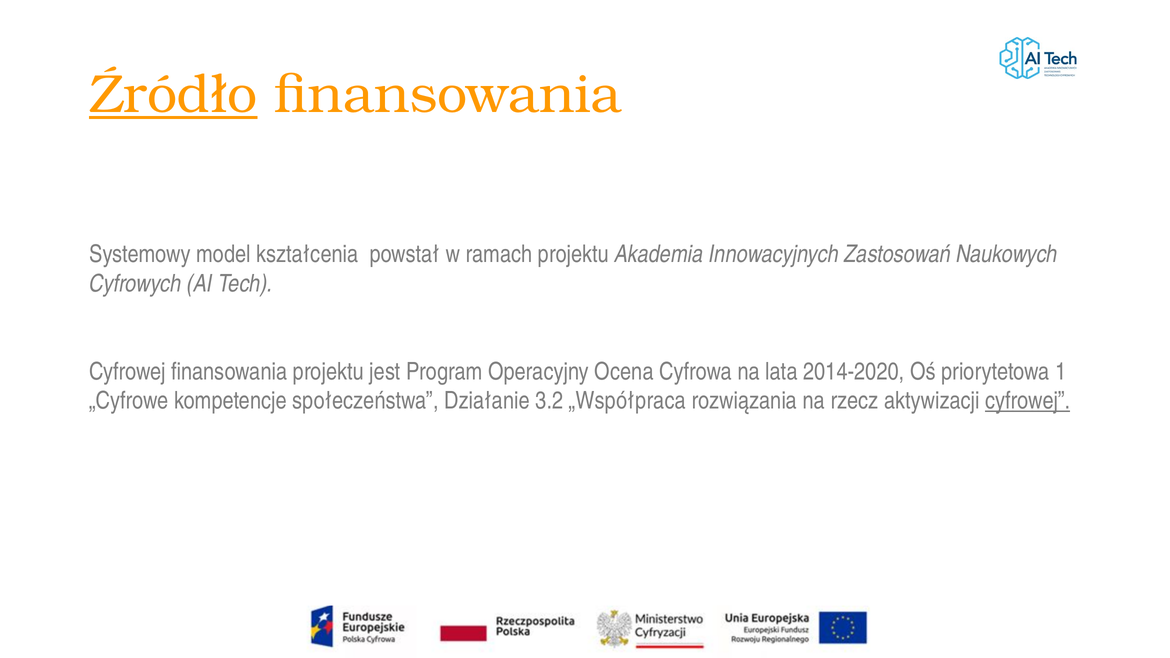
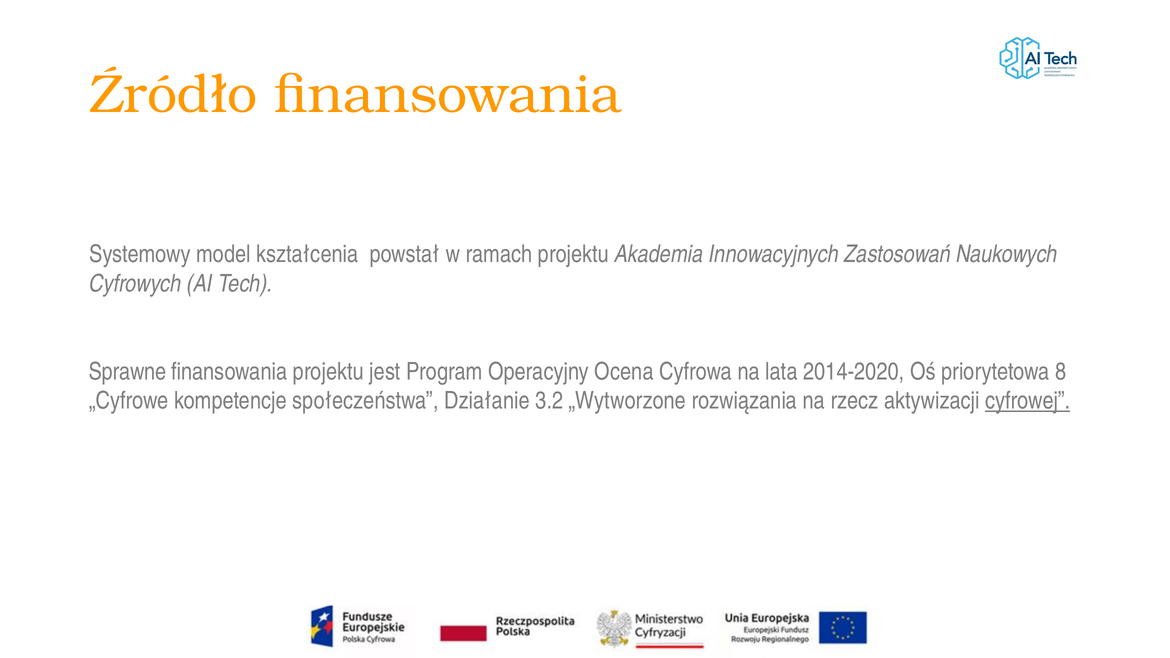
Źródło underline: present -> none
Cyfrowej at (127, 372): Cyfrowej -> Sprawne
1: 1 -> 8
„Współpraca: „Współpraca -> „Wytworzone
